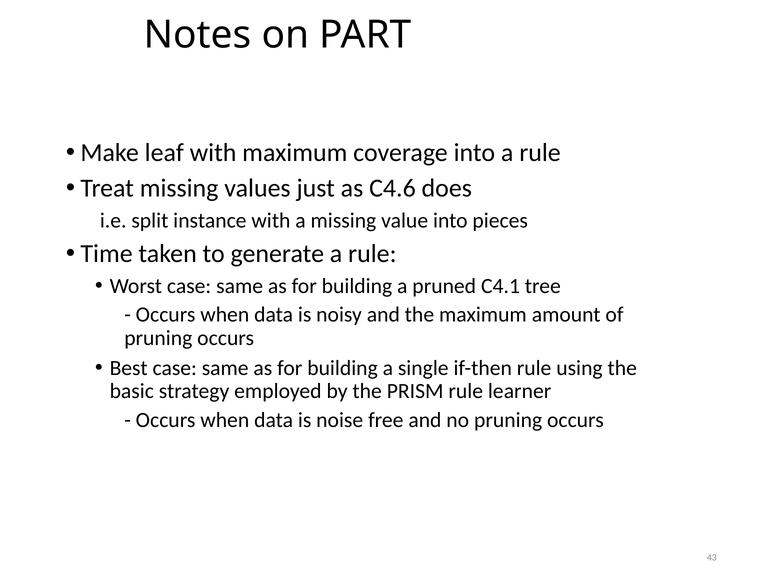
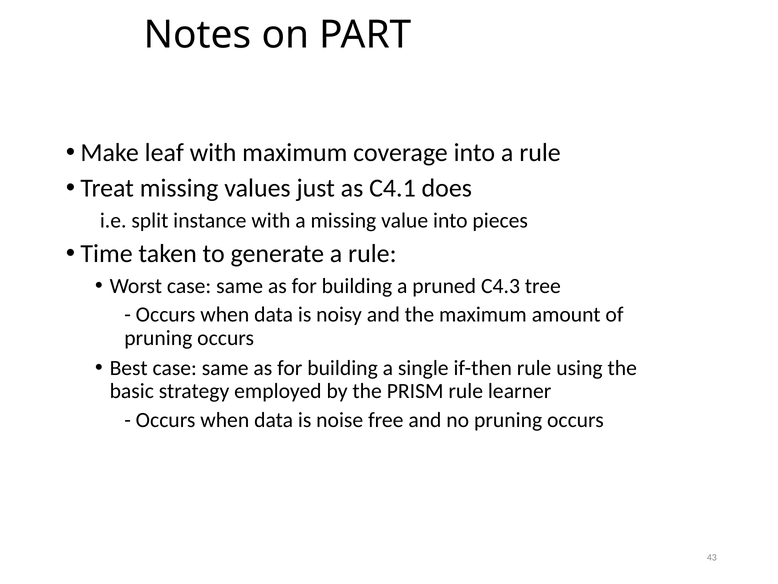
C4.6: C4.6 -> C4.1
C4.1: C4.1 -> C4.3
